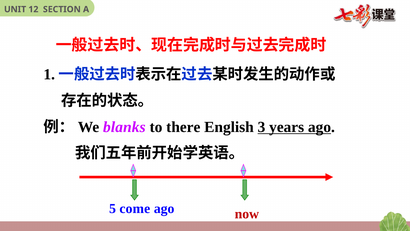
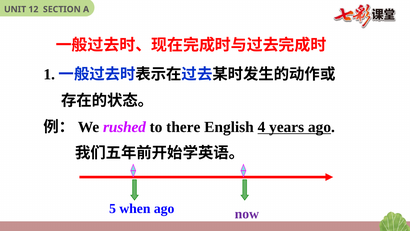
blanks: blanks -> rushed
3: 3 -> 4
come: come -> when
now colour: red -> purple
